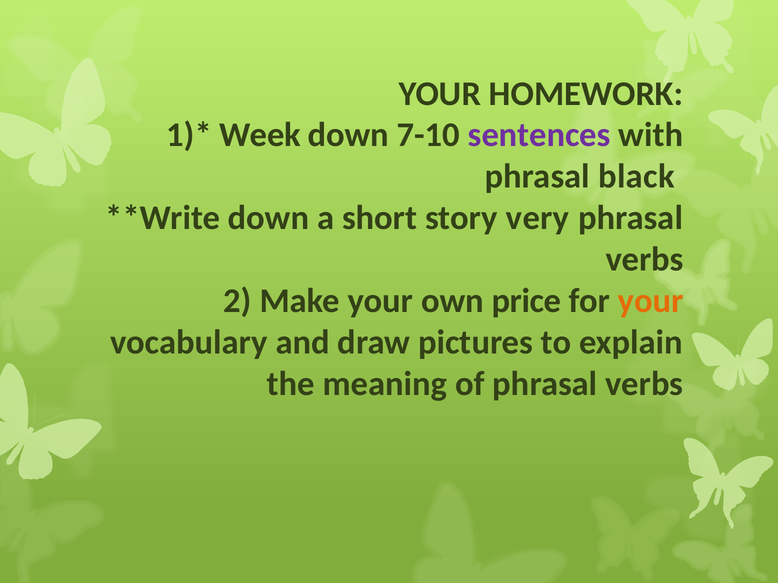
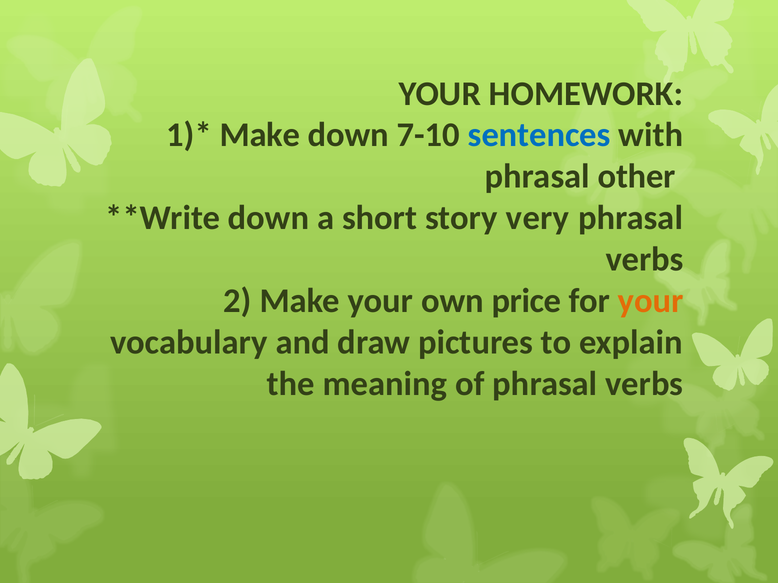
Week at (260, 135): Week -> Make
sentences colour: purple -> blue
black: black -> other
